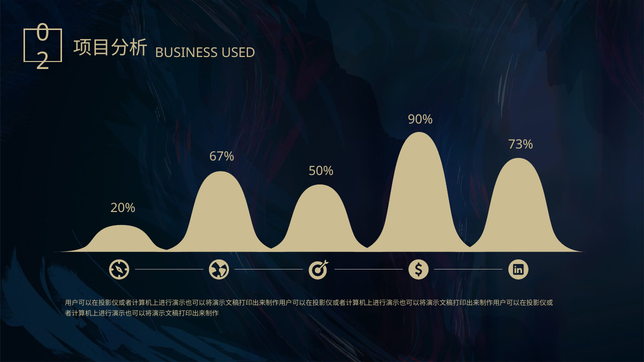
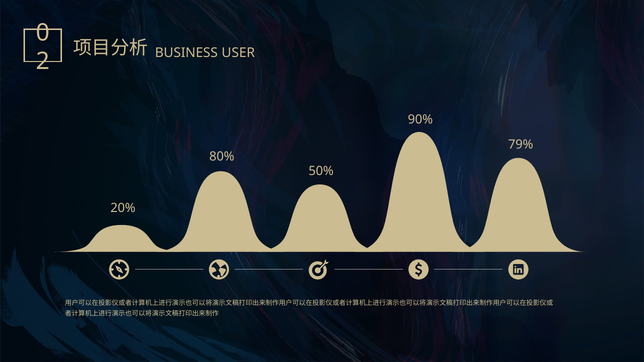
USED: USED -> USER
73%: 73% -> 79%
67%: 67% -> 80%
